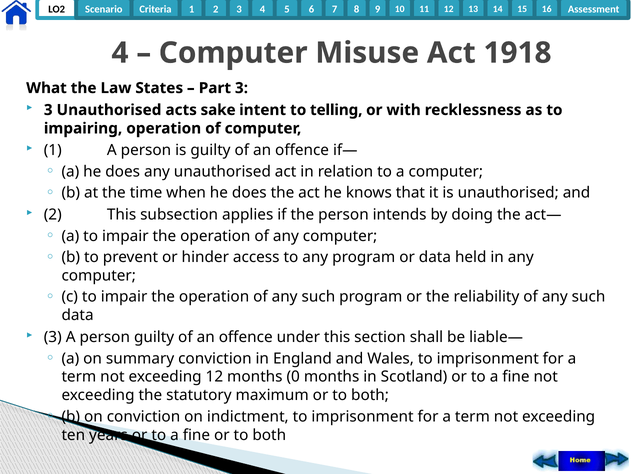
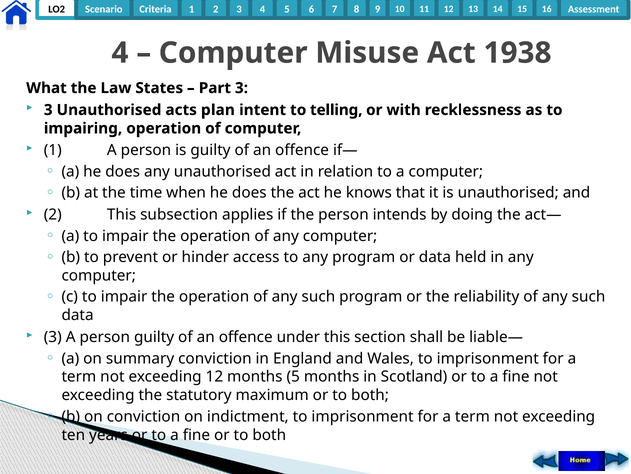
1918: 1918 -> 1938
sake: sake -> plan
months 0: 0 -> 5
